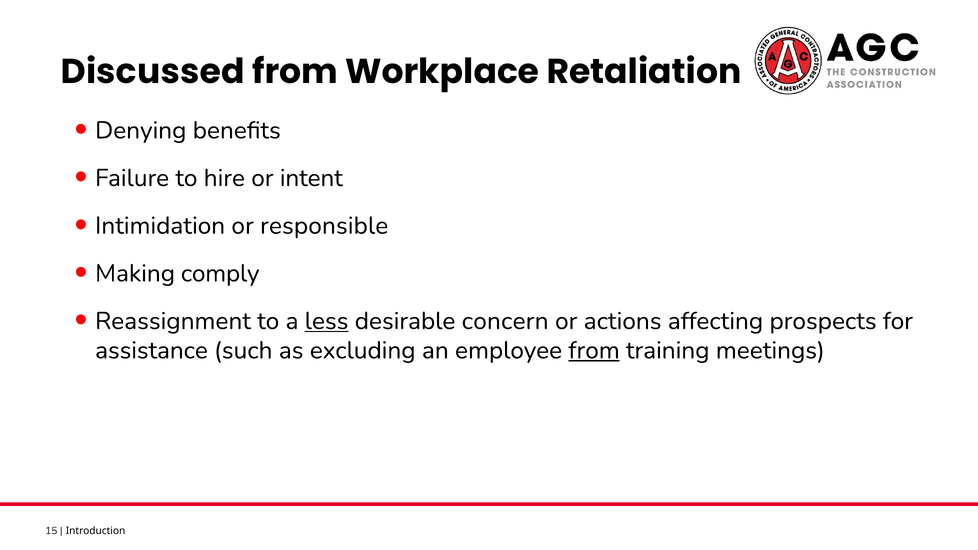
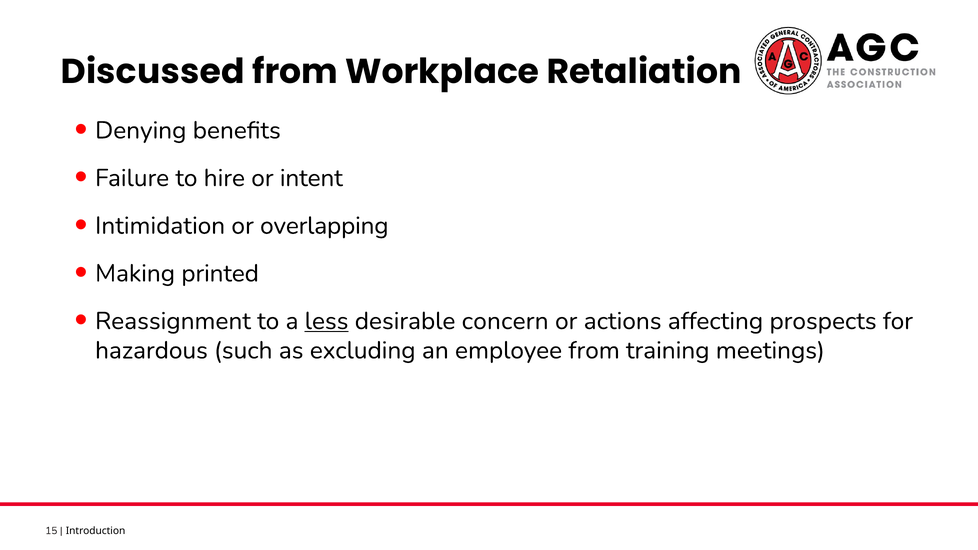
responsible: responsible -> overlapping
comply: comply -> printed
assistance: assistance -> hazardous
from at (594, 350) underline: present -> none
